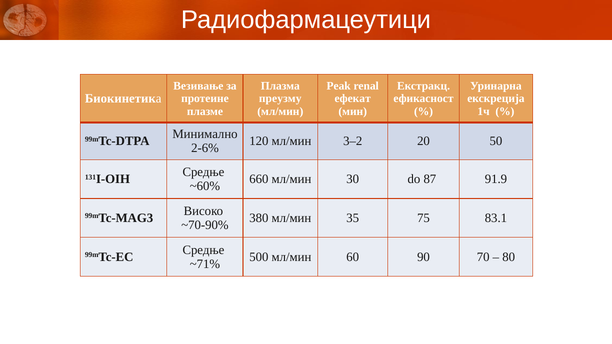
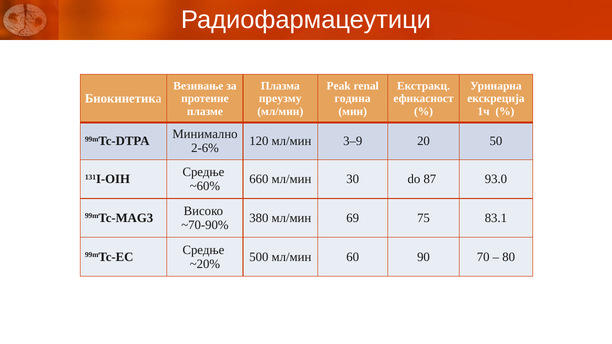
ефекат: ефекат -> година
3–2: 3–2 -> 3–9
91.9: 91.9 -> 93.0
35: 35 -> 69
~71%: ~71% -> ~20%
